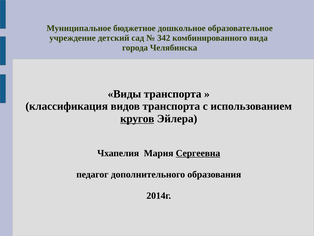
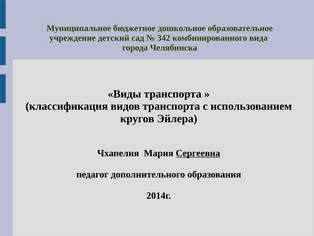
кругов underline: present -> none
